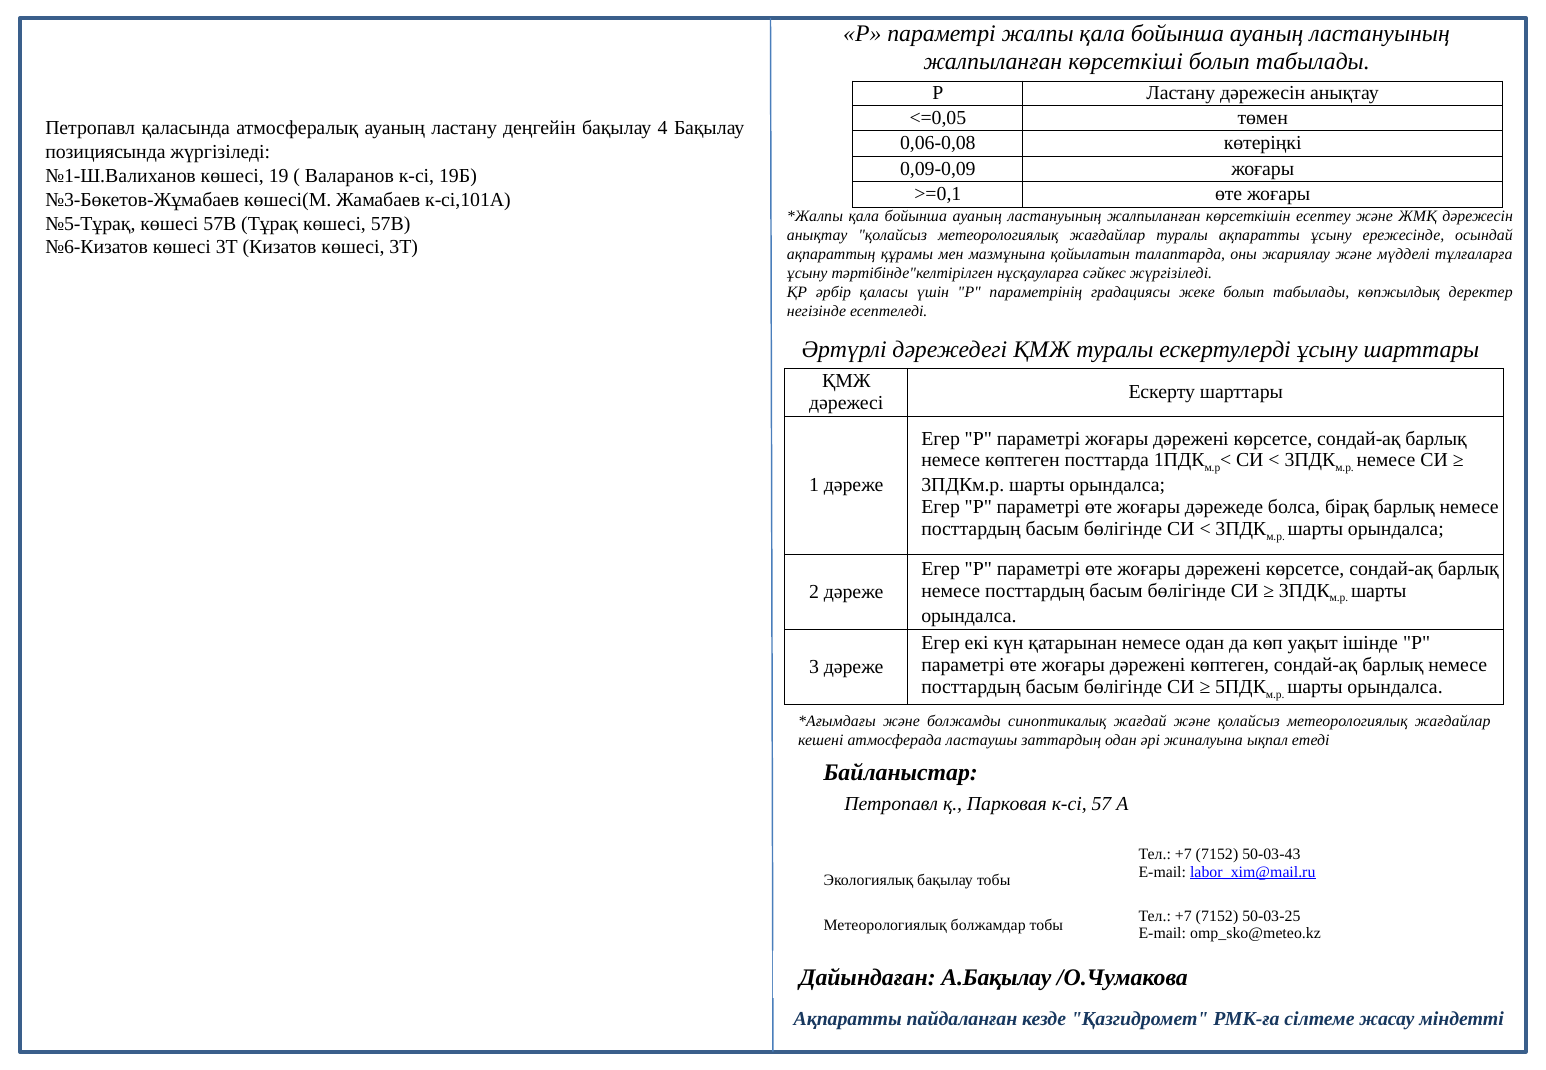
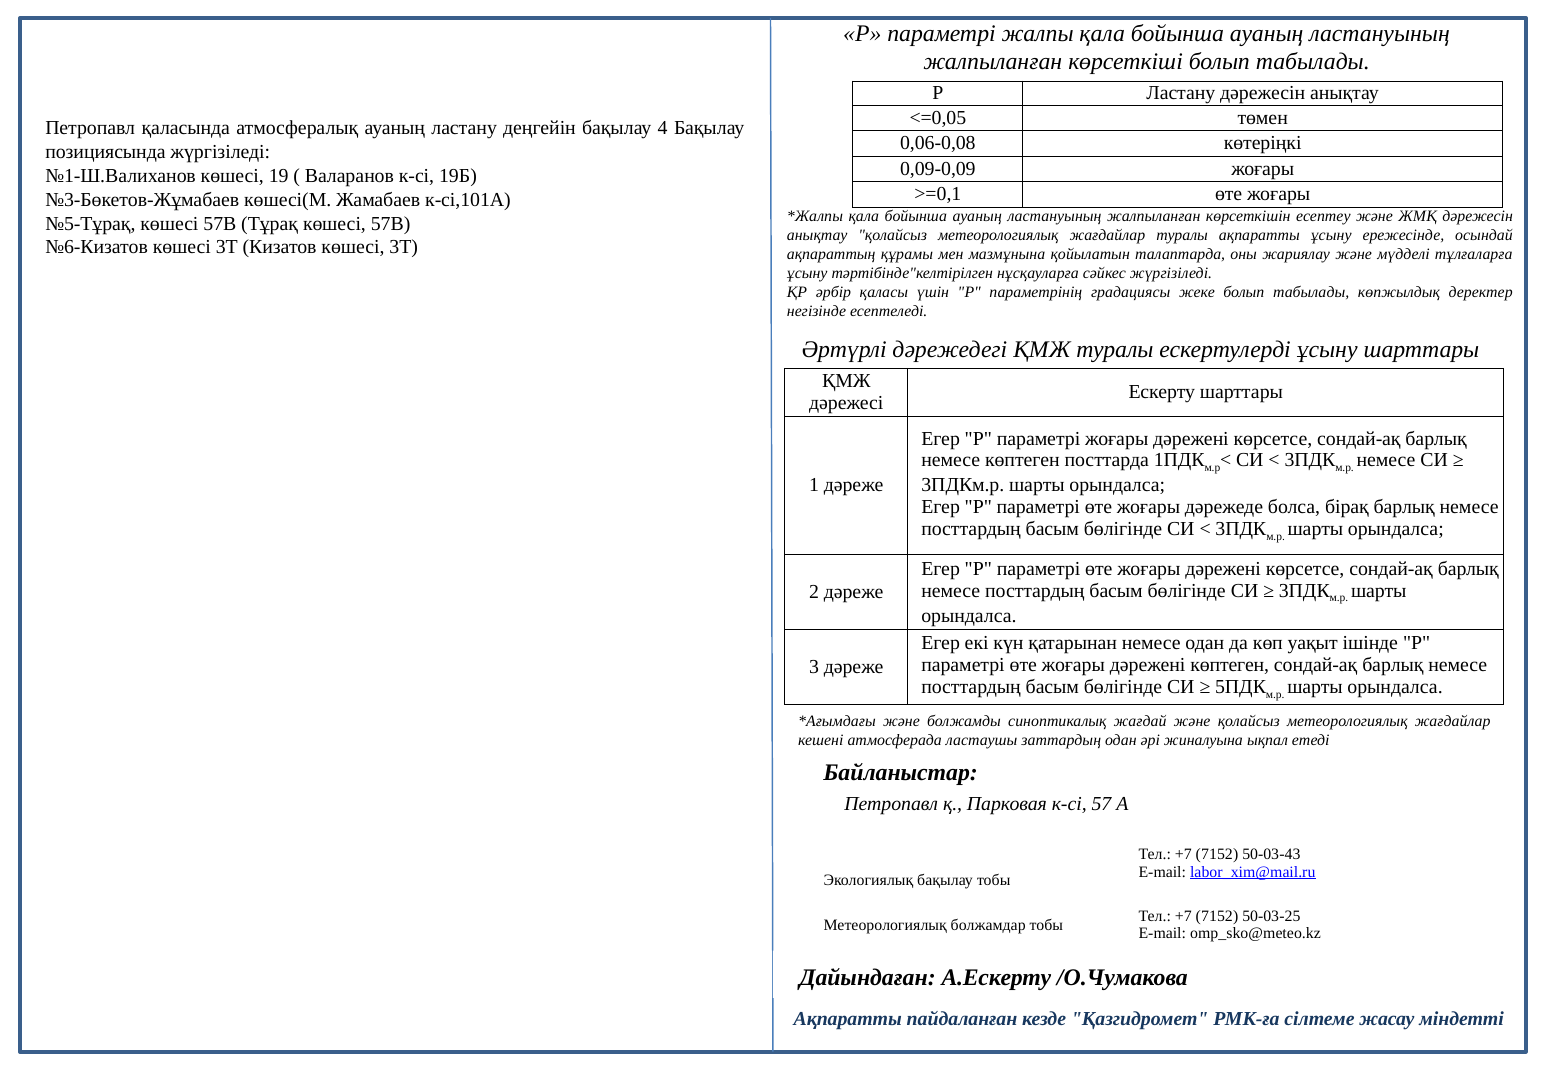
А.Бақылау: А.Бақылау -> А.Ескерту
